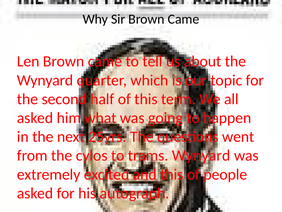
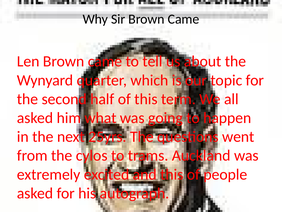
trams Wynyard: Wynyard -> Auckland
